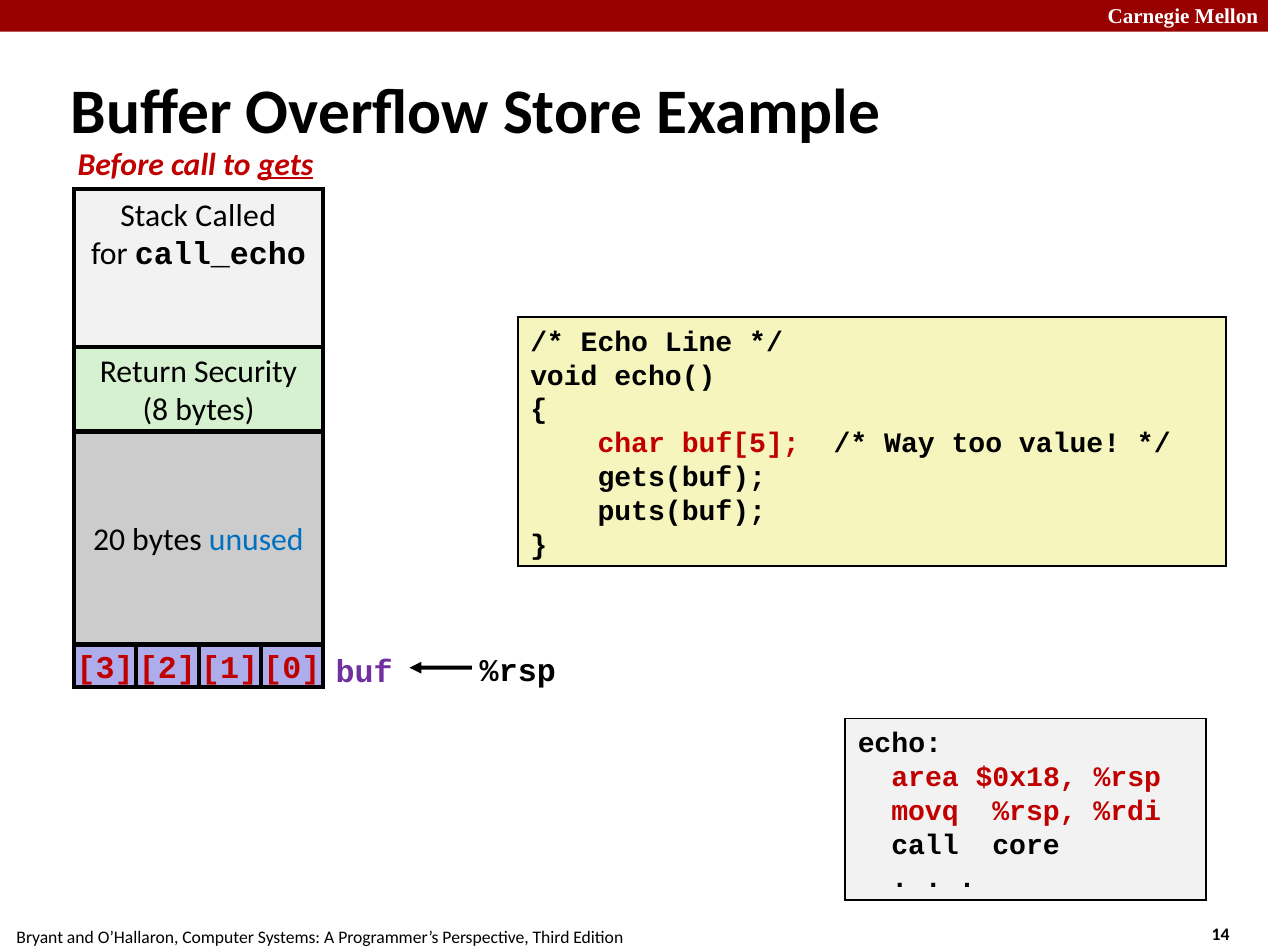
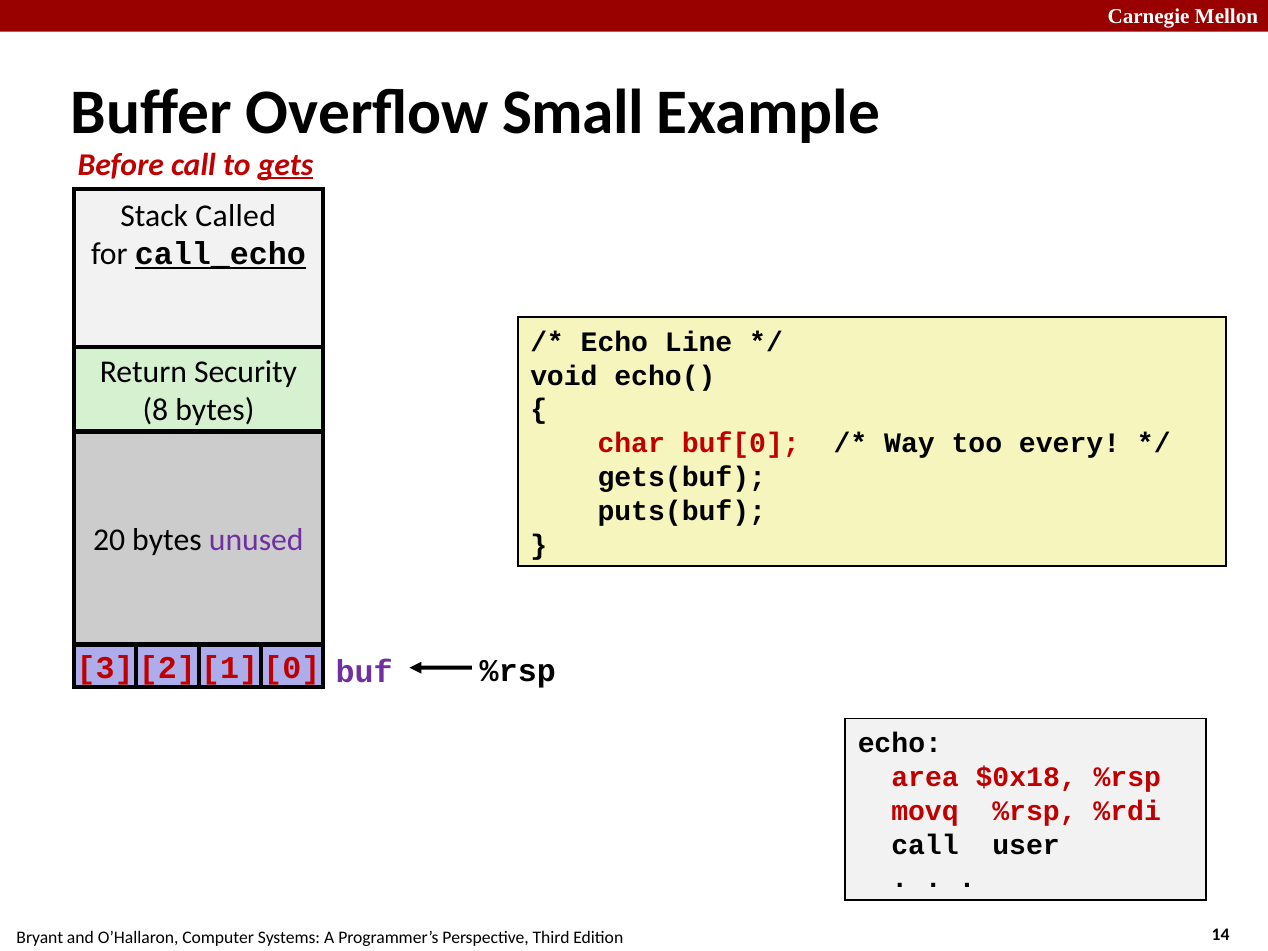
Store: Store -> Small
call_echo underline: none -> present
buf[5: buf[5 -> buf[0
value: value -> every
unused colour: blue -> purple
core: core -> user
